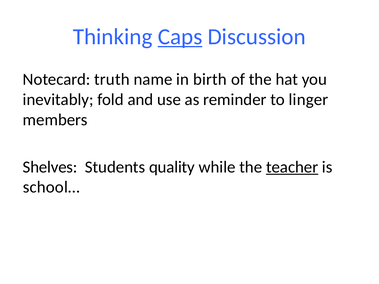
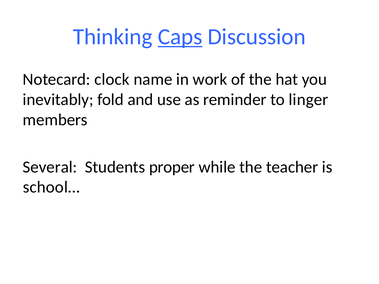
truth: truth -> clock
birth: birth -> work
Shelves: Shelves -> Several
quality: quality -> proper
teacher underline: present -> none
